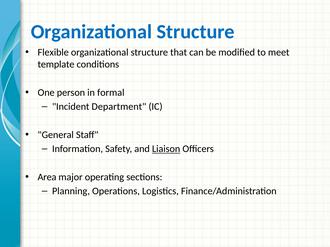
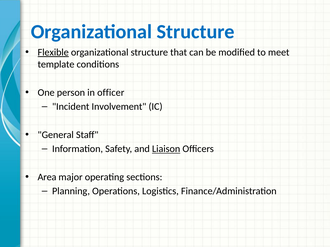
Flexible underline: none -> present
formal: formal -> officer
Department: Department -> Involvement
